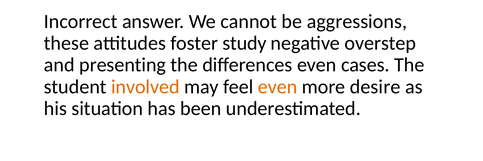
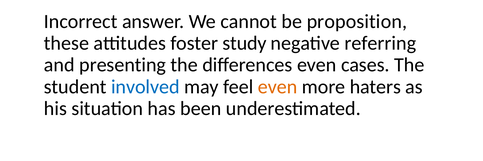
aggressions: aggressions -> proposition
overstep: overstep -> referring
involved colour: orange -> blue
desire: desire -> haters
